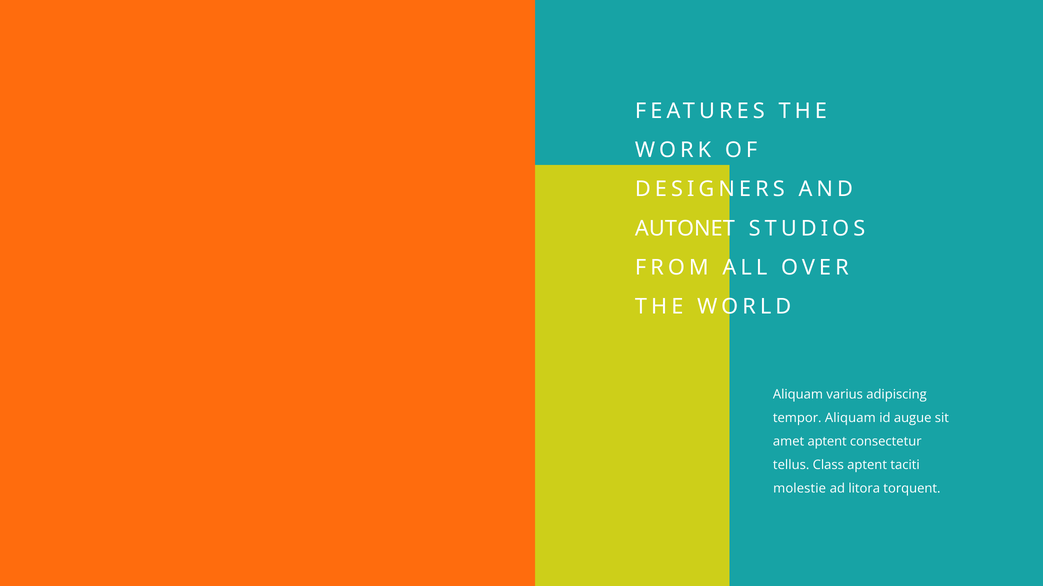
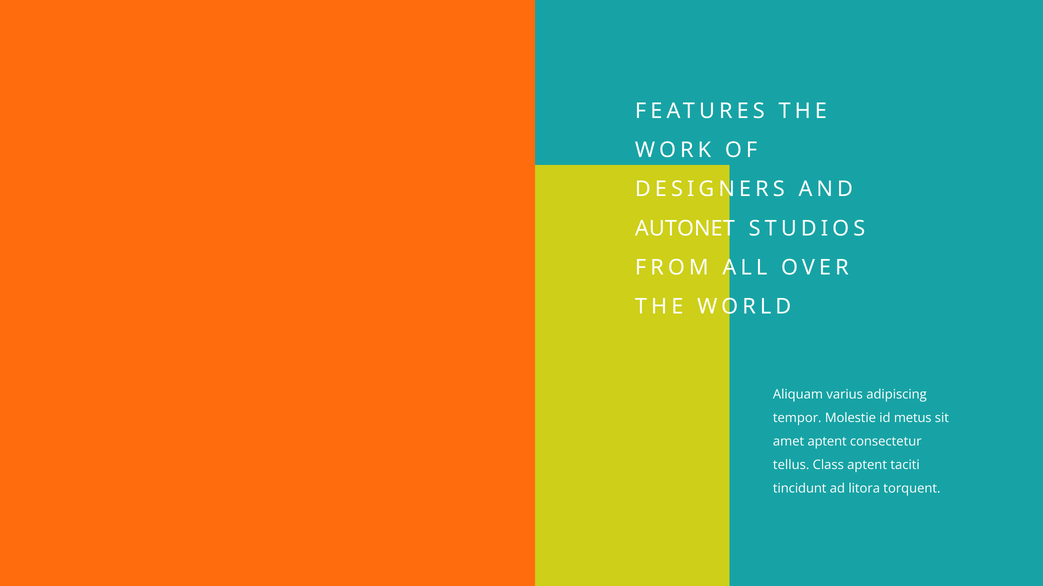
tempor Aliquam: Aliquam -> Molestie
augue: augue -> metus
molestie: molestie -> tincidunt
